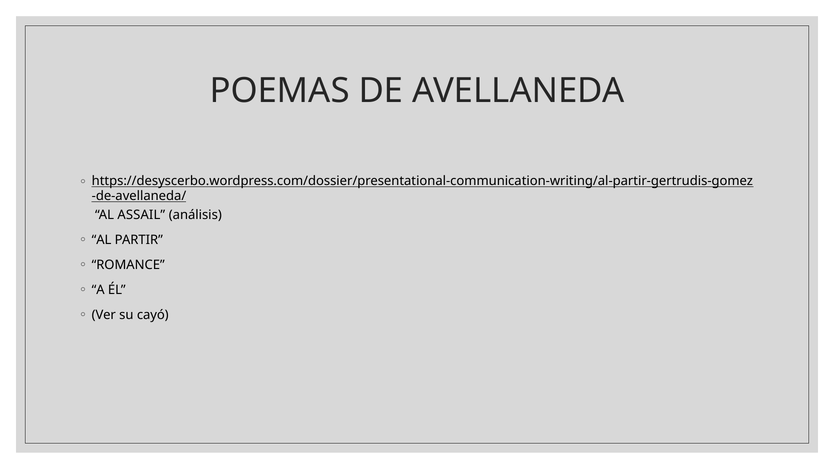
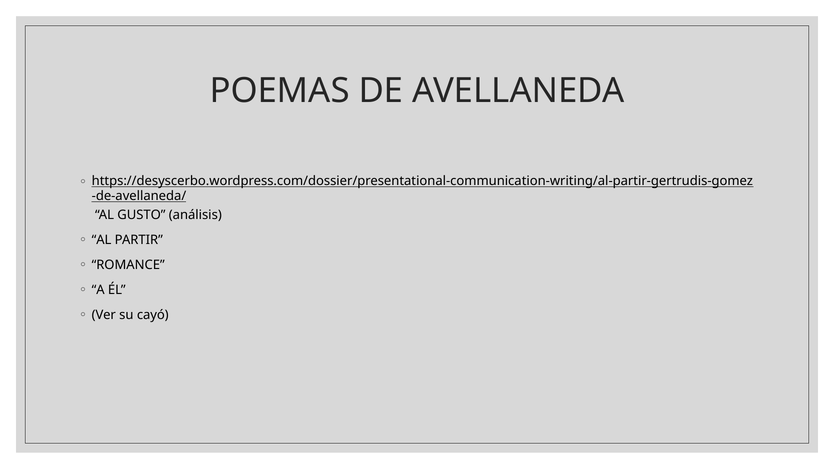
ASSAIL: ASSAIL -> GUSTO
